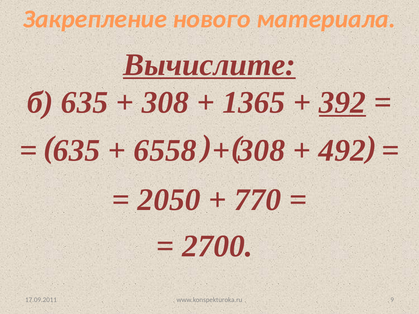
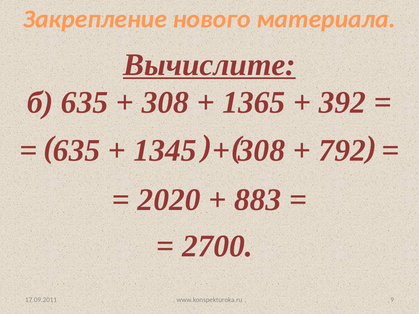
392 underline: present -> none
6558: 6558 -> 1345
492: 492 -> 792
2050: 2050 -> 2020
770: 770 -> 883
